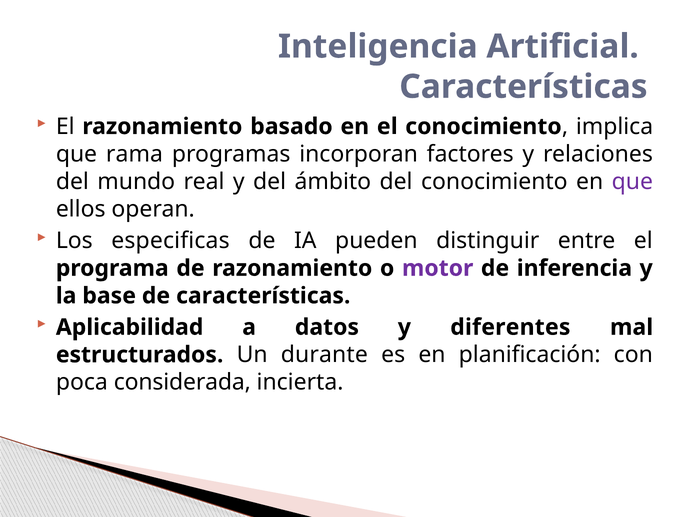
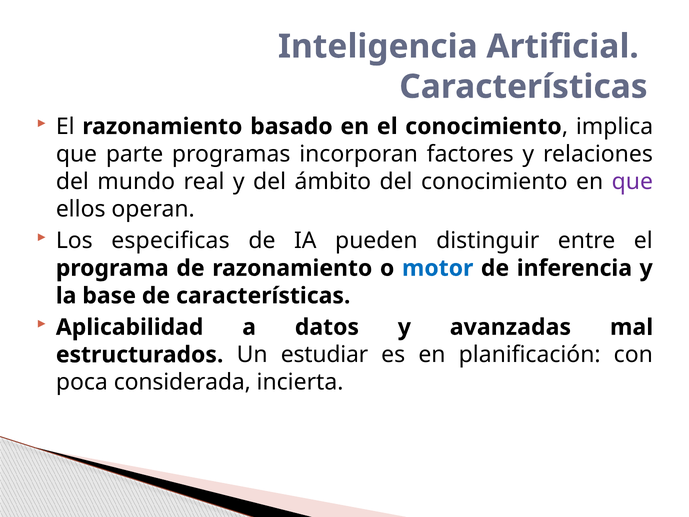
rama: rama -> parte
motor colour: purple -> blue
diferentes: diferentes -> avanzadas
durante: durante -> estudiar
